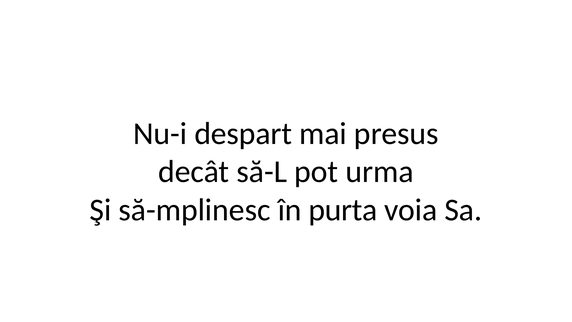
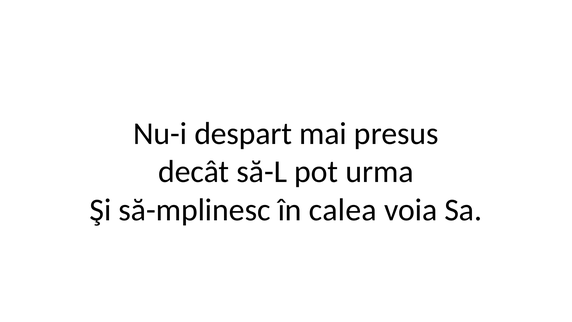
purta: purta -> calea
